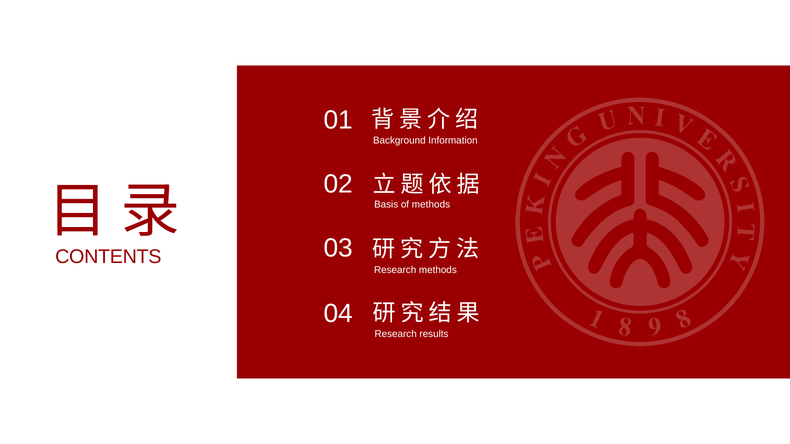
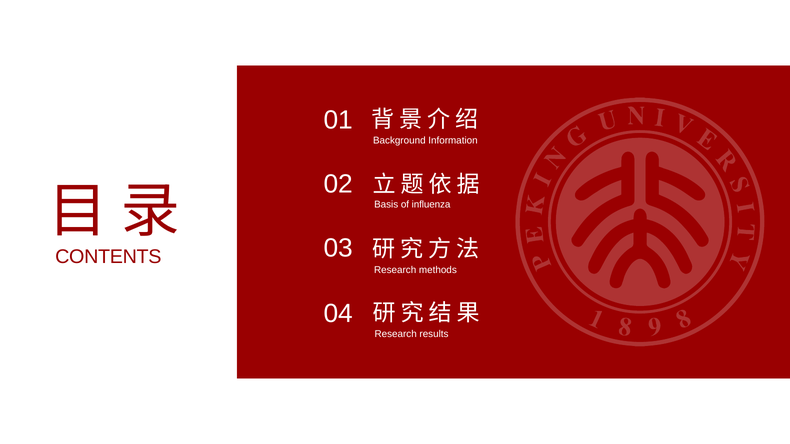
of methods: methods -> influenza
